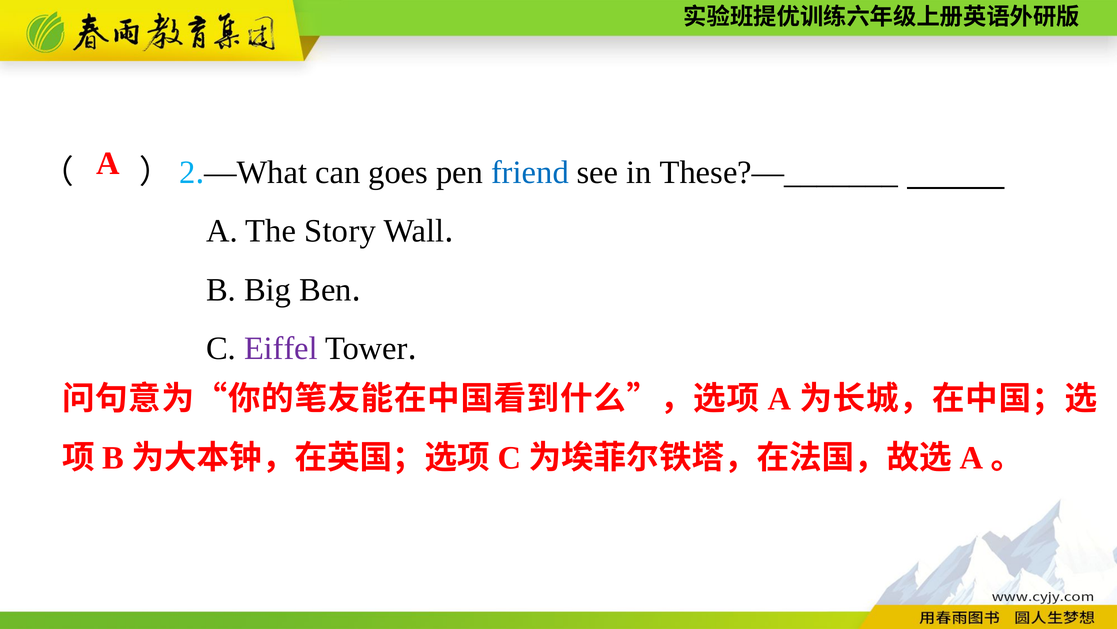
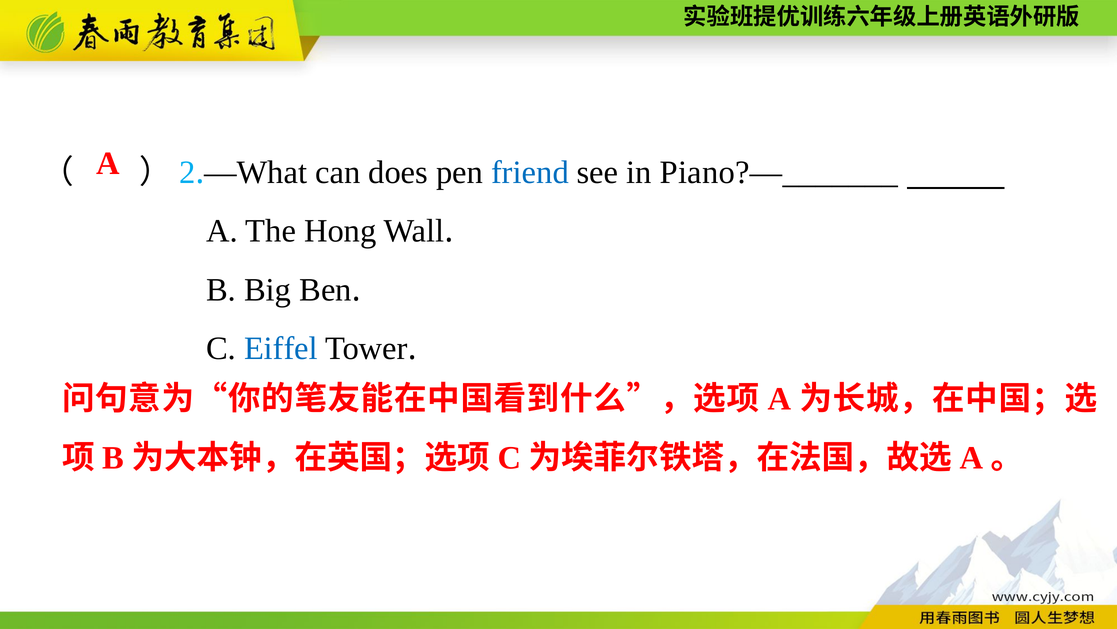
goes: goes -> does
These?—_______: These?—_______ -> Piano?—_______
Story: Story -> Hong
Eiffel colour: purple -> blue
